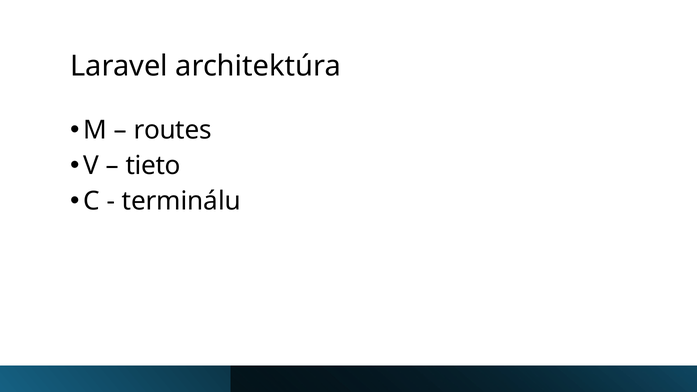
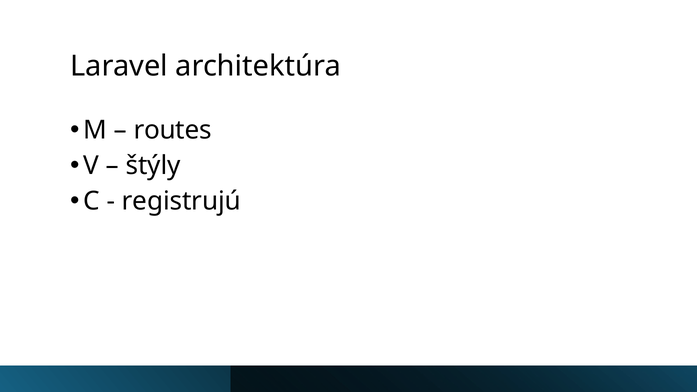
tieto: tieto -> štýly
terminálu: terminálu -> registrujú
